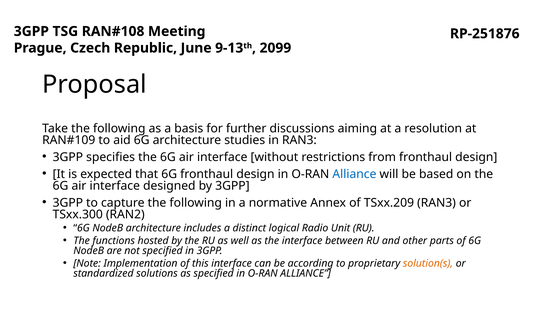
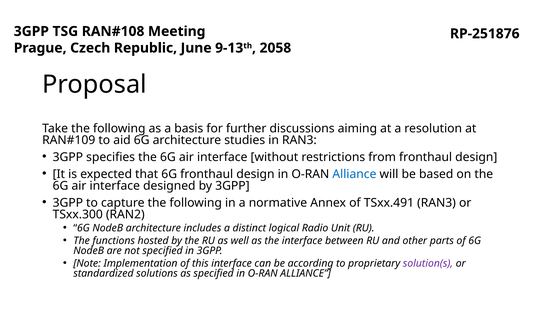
2099: 2099 -> 2058
TSxx.209: TSxx.209 -> TSxx.491
solution(s colour: orange -> purple
